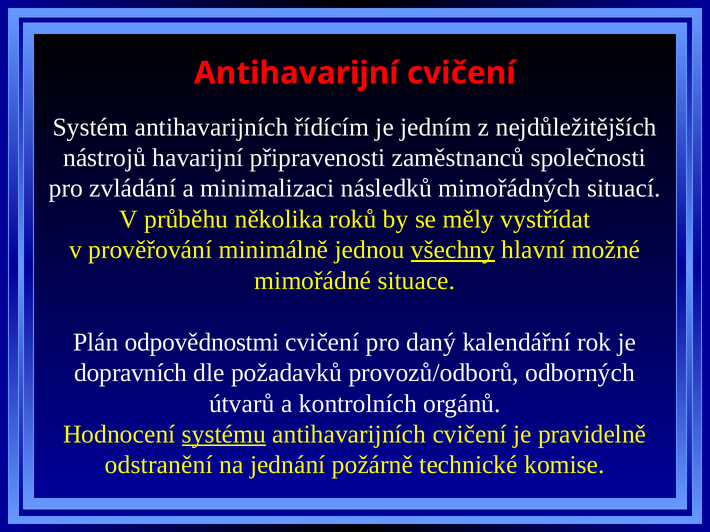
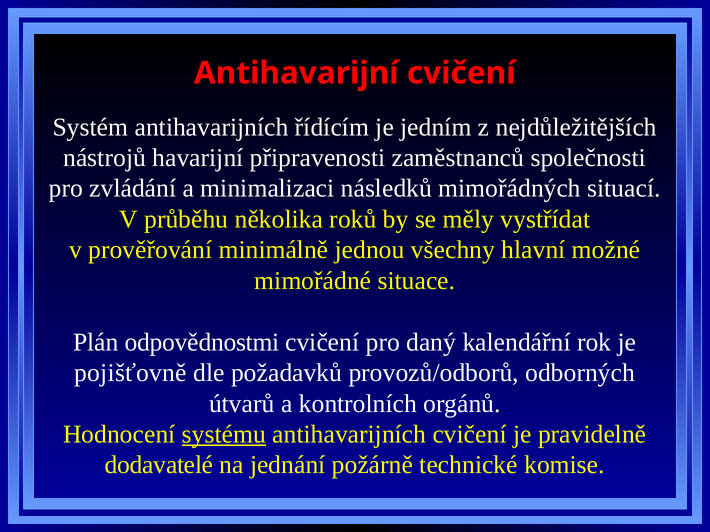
všechny underline: present -> none
dopravních: dopravních -> pojišťovně
odstranění: odstranění -> dodavatelé
